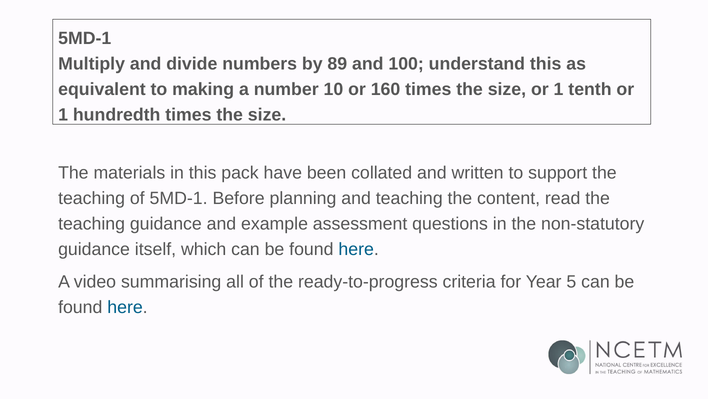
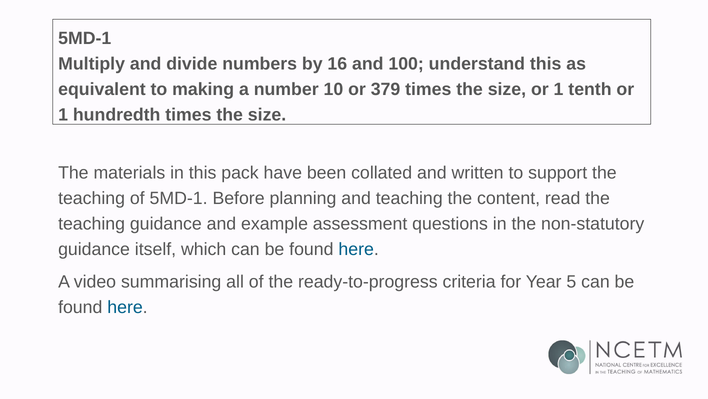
89: 89 -> 16
160: 160 -> 379
